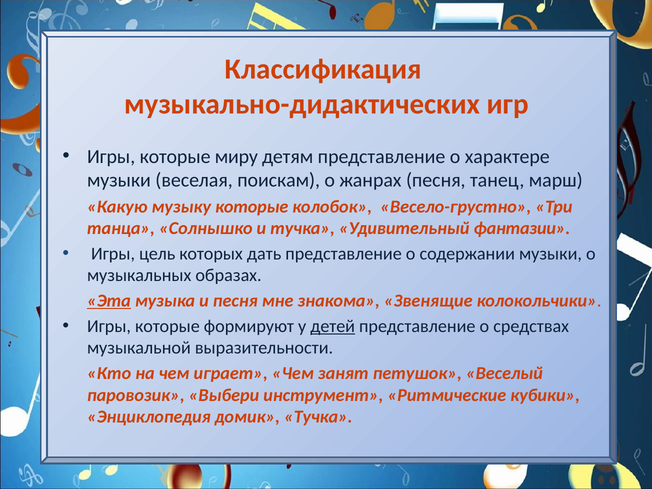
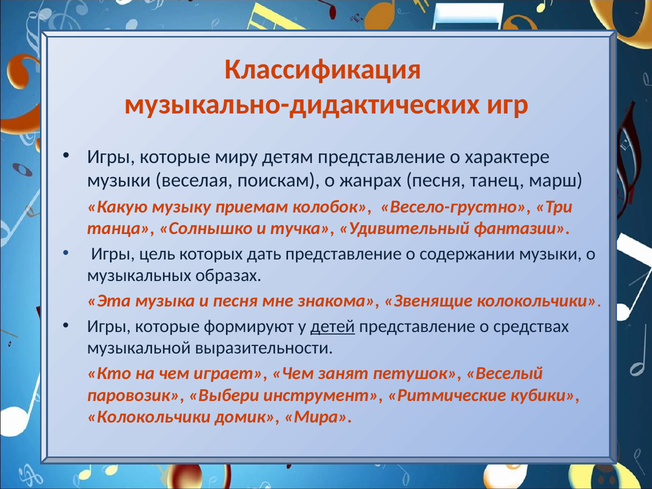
музыку которые: которые -> приемам
Эта underline: present -> none
Энциклопедия at (149, 417): Энциклопедия -> Колокольчики
домик Тучка: Тучка -> Мира
